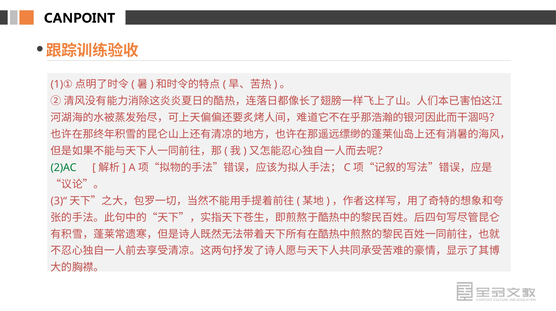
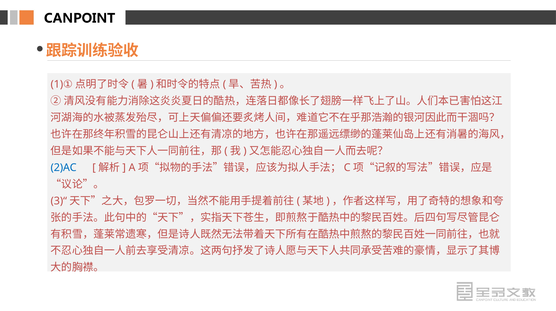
2)AC colour: green -> blue
